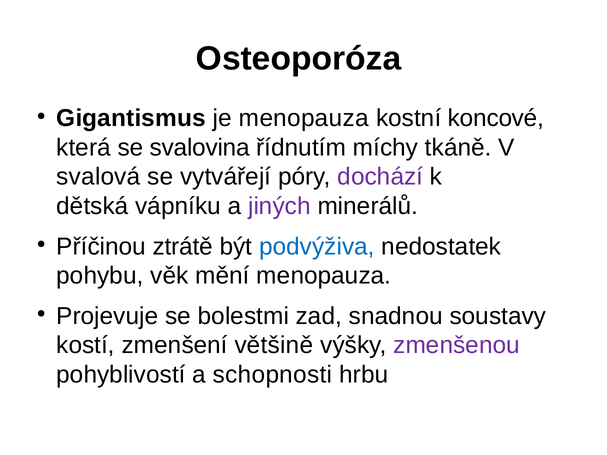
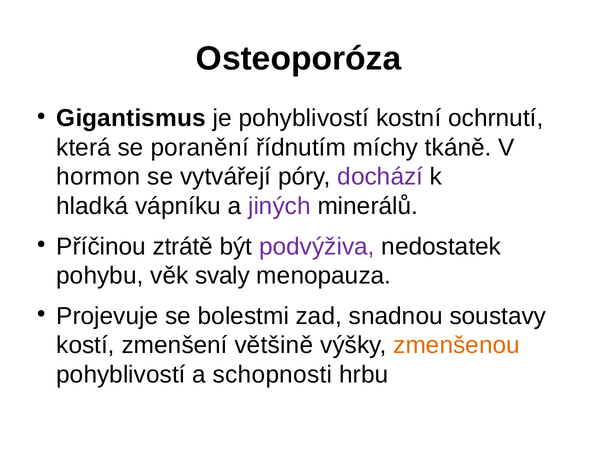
je menopauza: menopauza -> pohyblivostí
koncové: koncové -> ochrnutí
svalovina: svalovina -> poranění
svalová: svalová -> hormon
dětská: dětská -> hladká
podvýživa colour: blue -> purple
mění: mění -> svaly
zmenšenou colour: purple -> orange
